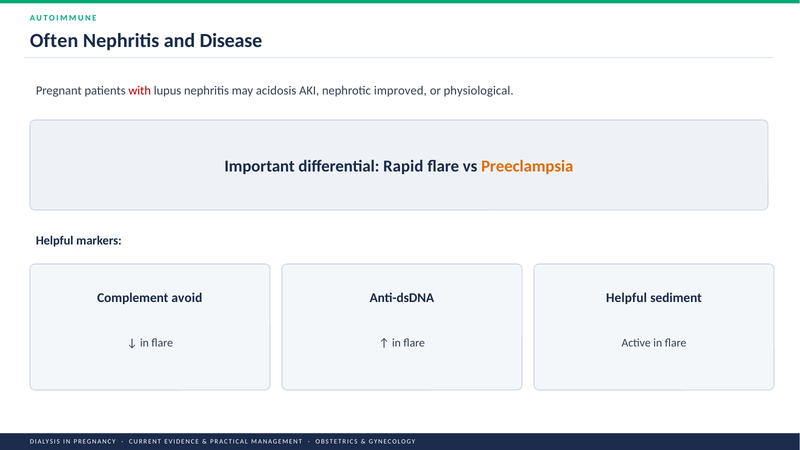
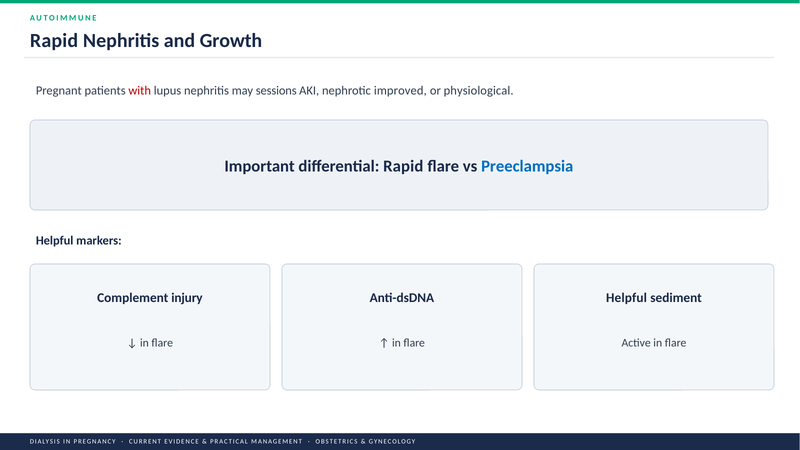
Often at (54, 41): Often -> Rapid
Disease: Disease -> Growth
acidosis: acidosis -> sessions
Preeclampsia colour: orange -> blue
avoid: avoid -> injury
